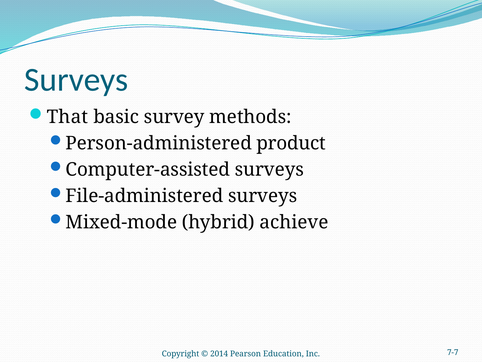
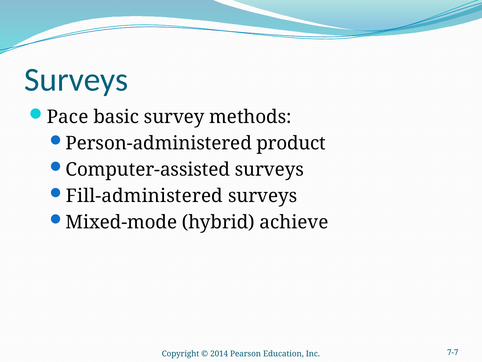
That: That -> Pace
File-administered: File-administered -> Fill-administered
